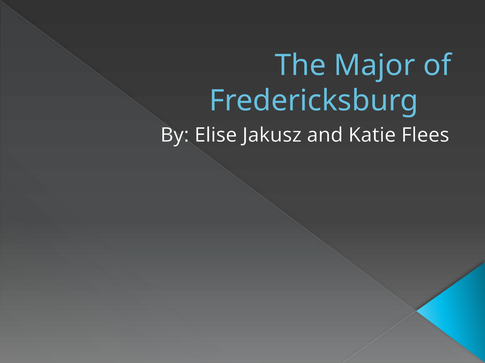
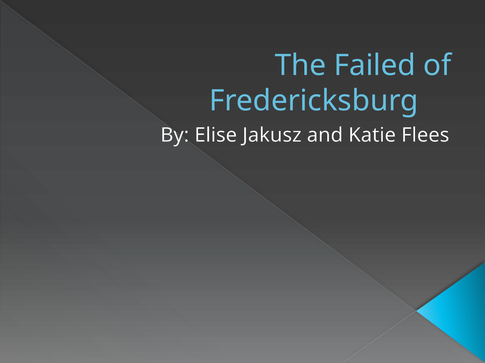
Major: Major -> Failed
